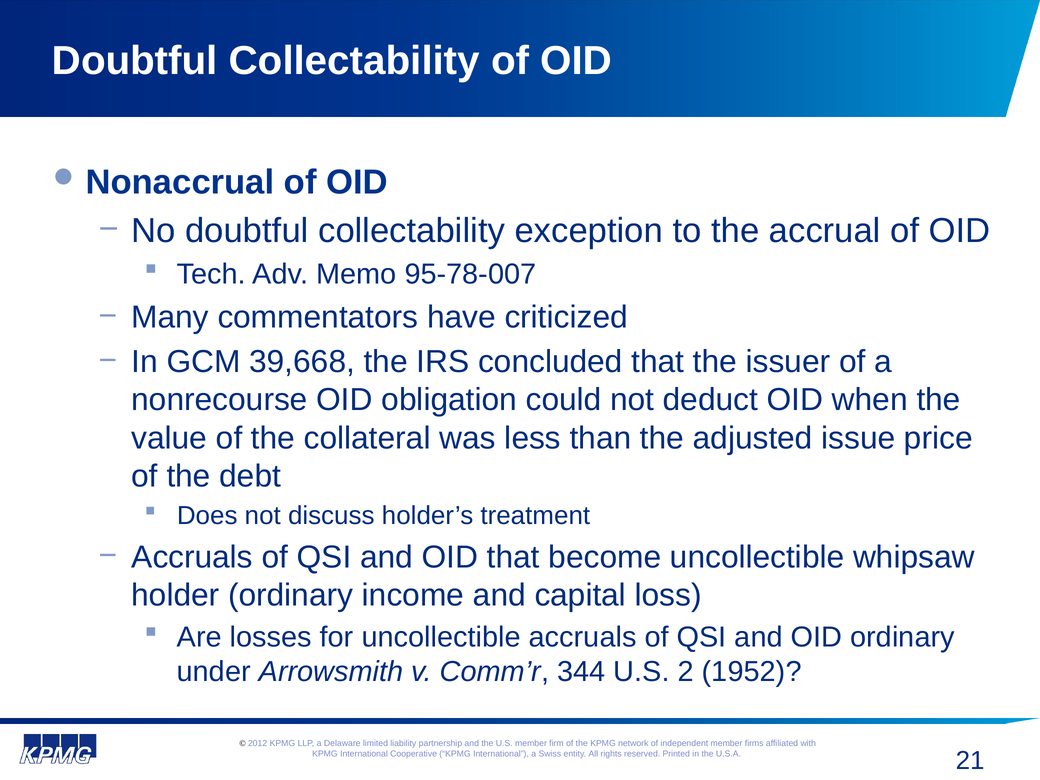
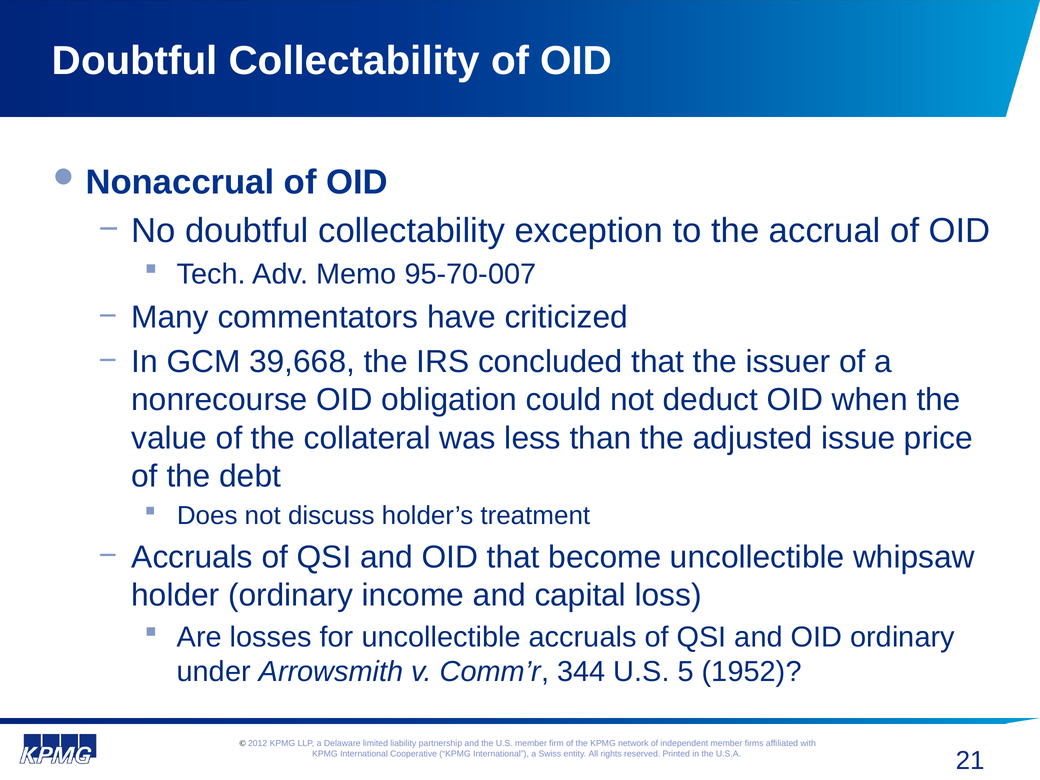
95-78-007: 95-78-007 -> 95-70-007
2: 2 -> 5
